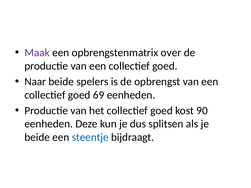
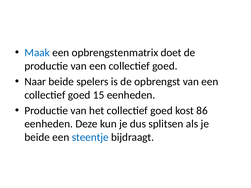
Maak colour: purple -> blue
over: over -> doet
69: 69 -> 15
90: 90 -> 86
